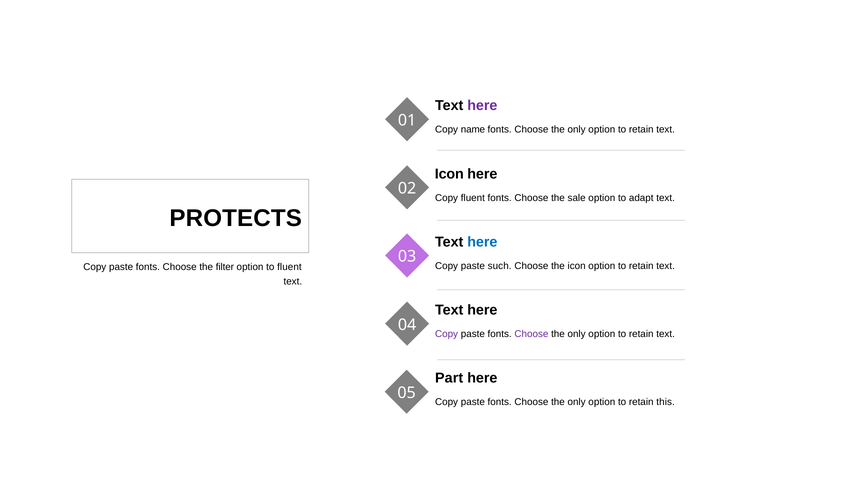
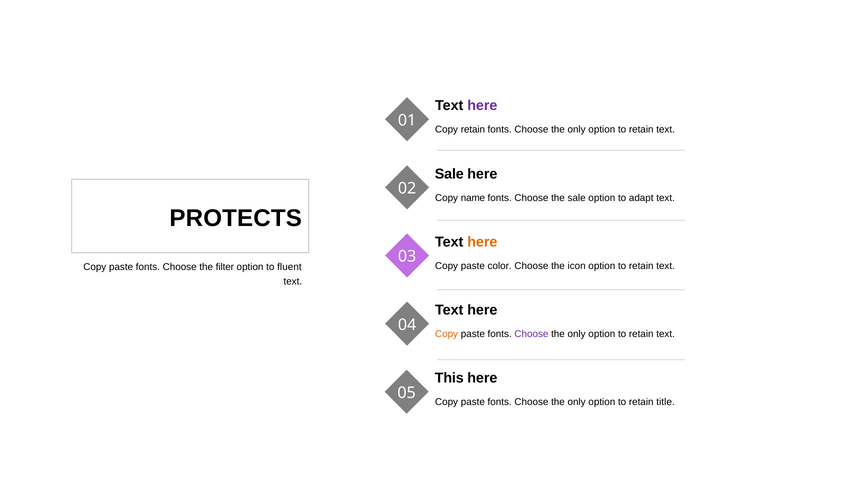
Copy name: name -> retain
Icon at (449, 174): Icon -> Sale
Copy fluent: fluent -> name
here at (482, 242) colour: blue -> orange
such: such -> color
Copy at (447, 334) colour: purple -> orange
Part: Part -> This
this: this -> title
